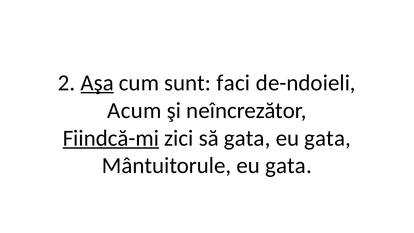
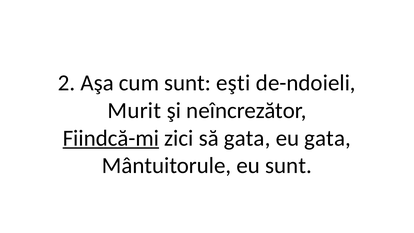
Aşa underline: present -> none
faci: faci -> eşti
Acum: Acum -> Murit
Mântuitorule eu gata: gata -> sunt
